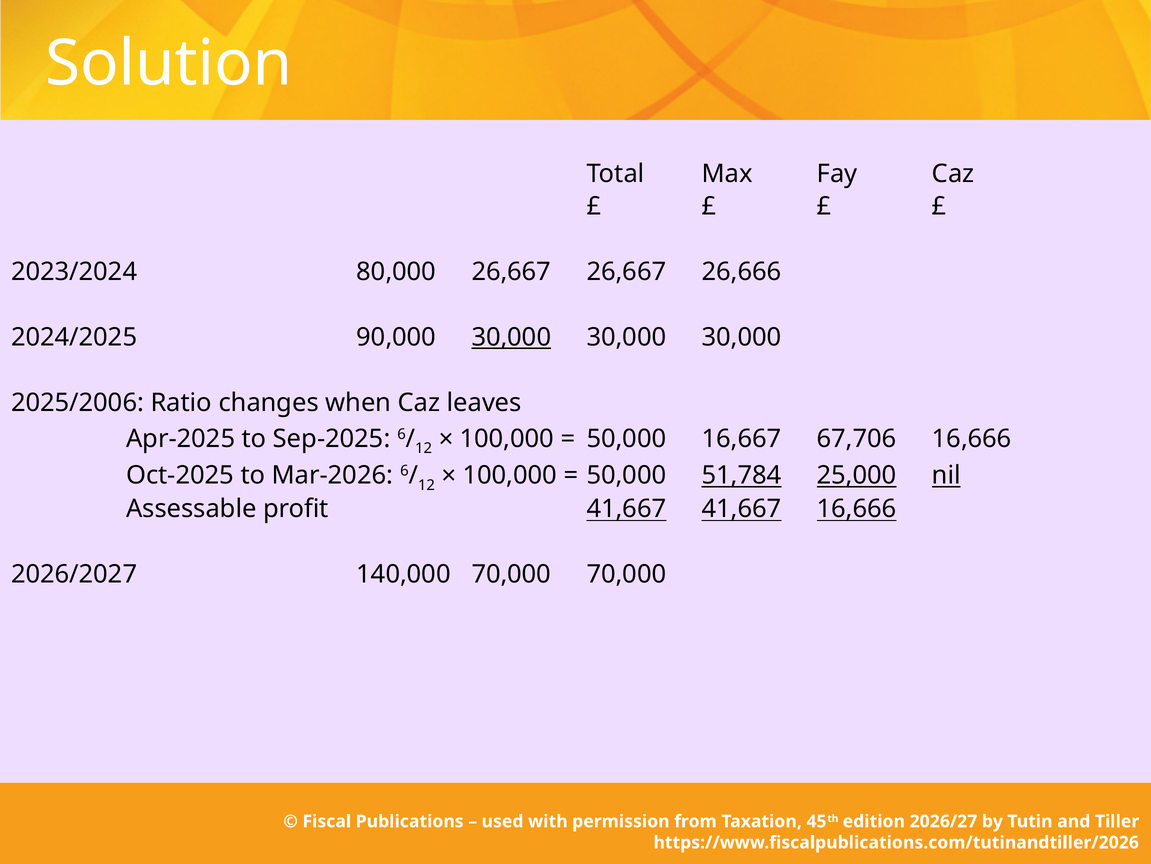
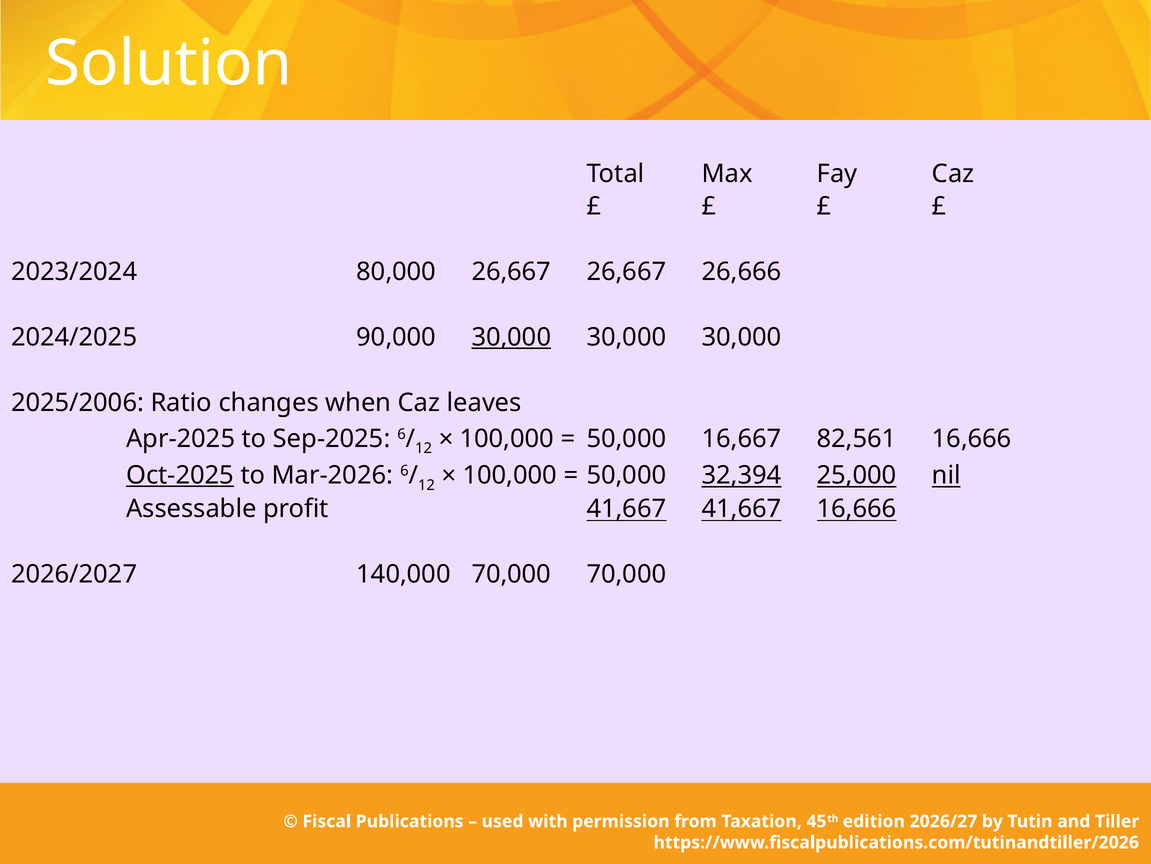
67,706: 67,706 -> 82,561
Oct-2025 underline: none -> present
51,784: 51,784 -> 32,394
